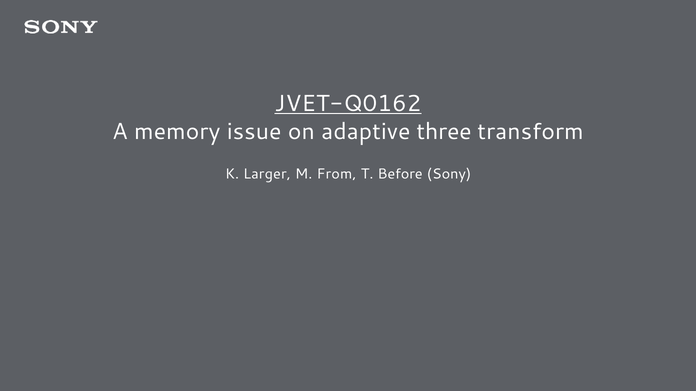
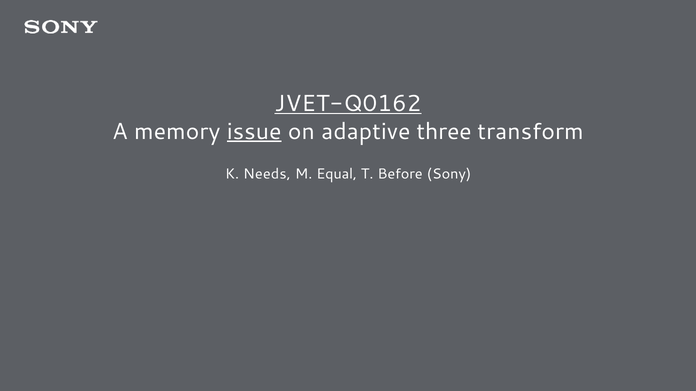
issue underline: none -> present
Larger: Larger -> Needs
From: From -> Equal
